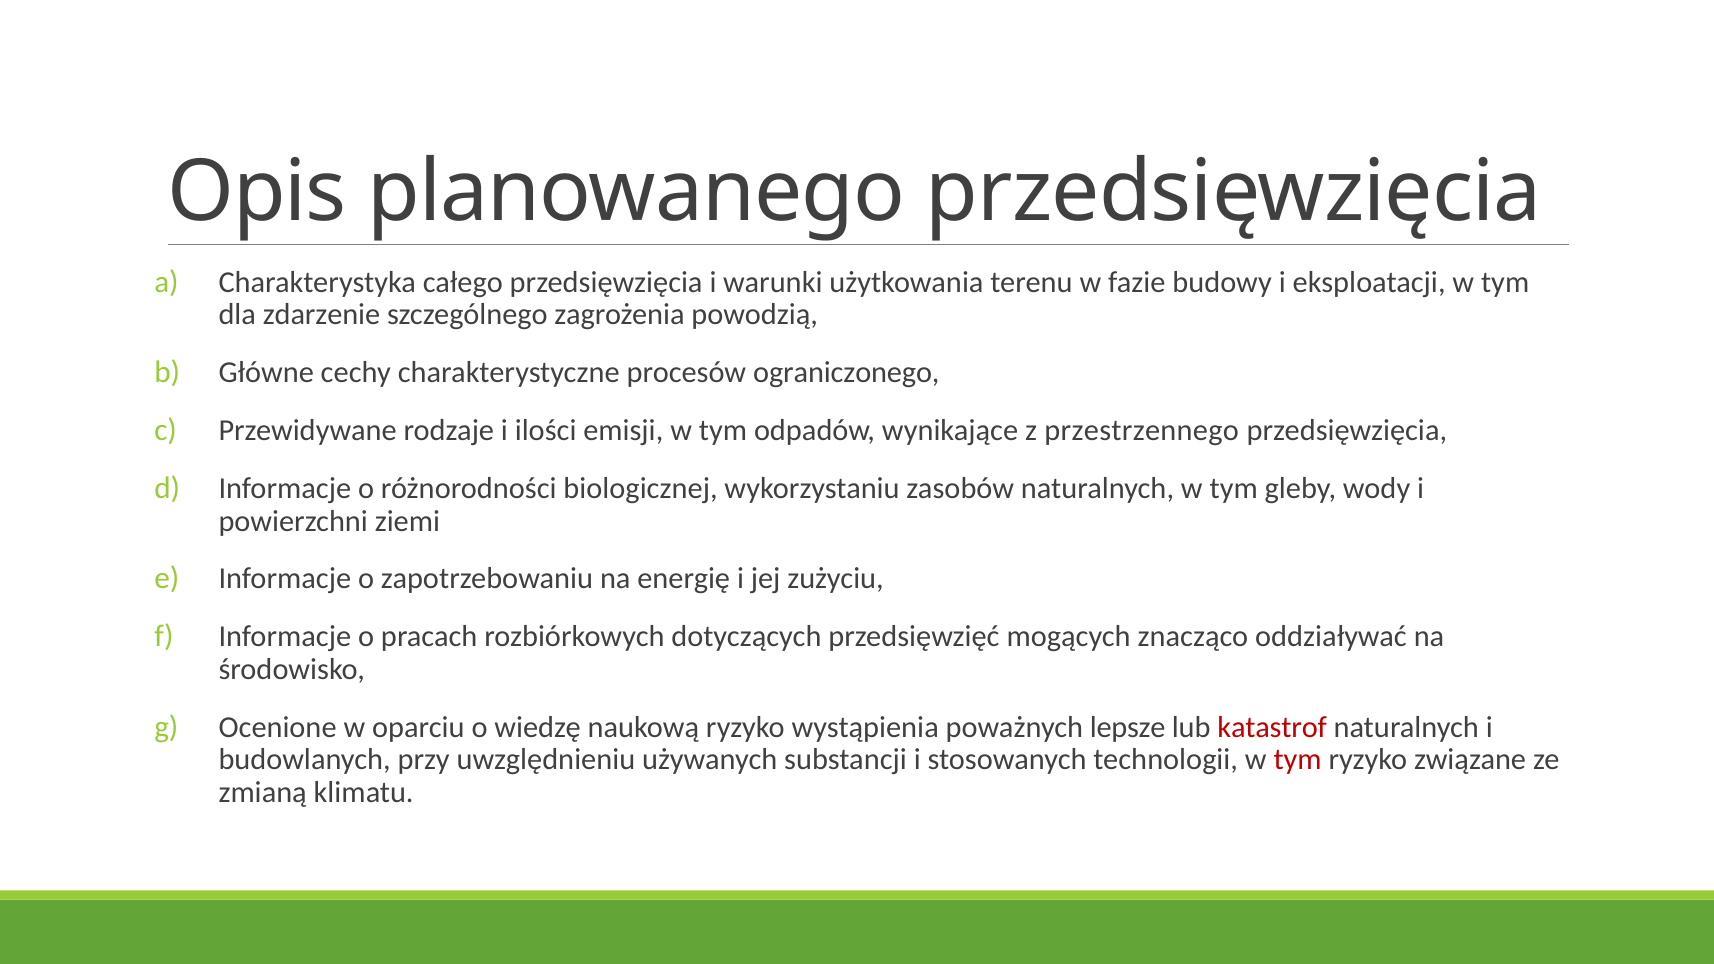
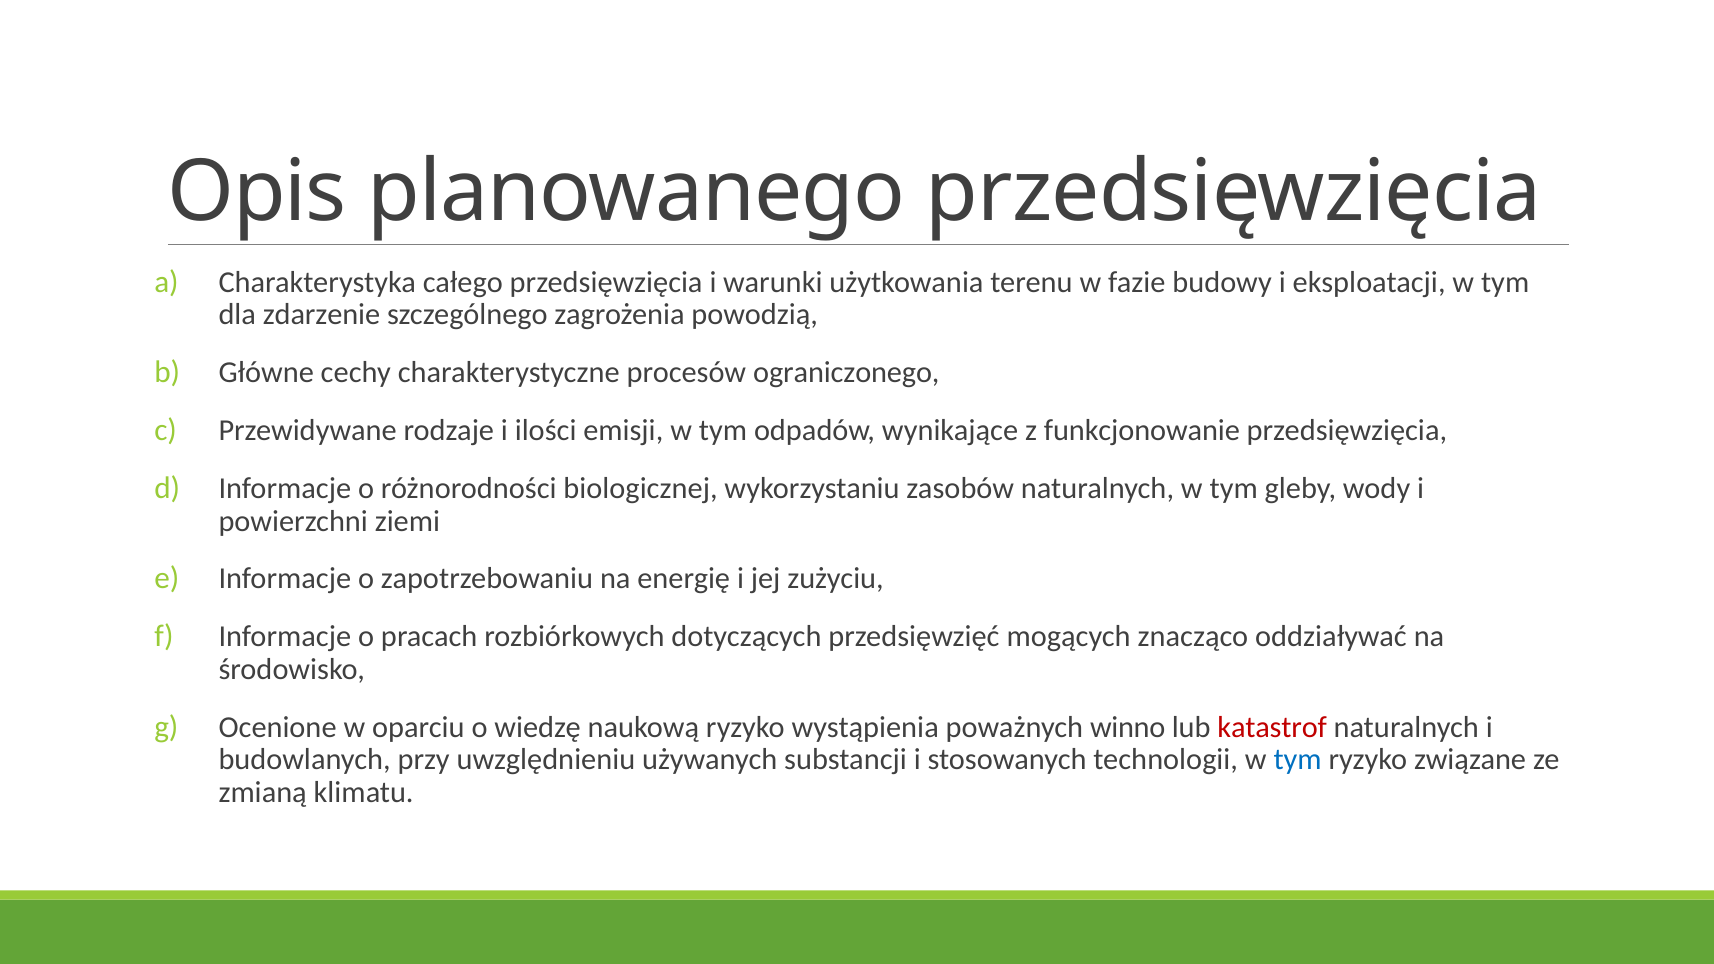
przestrzennego: przestrzennego -> funkcjonowanie
lepsze: lepsze -> winno
tym at (1298, 760) colour: red -> blue
